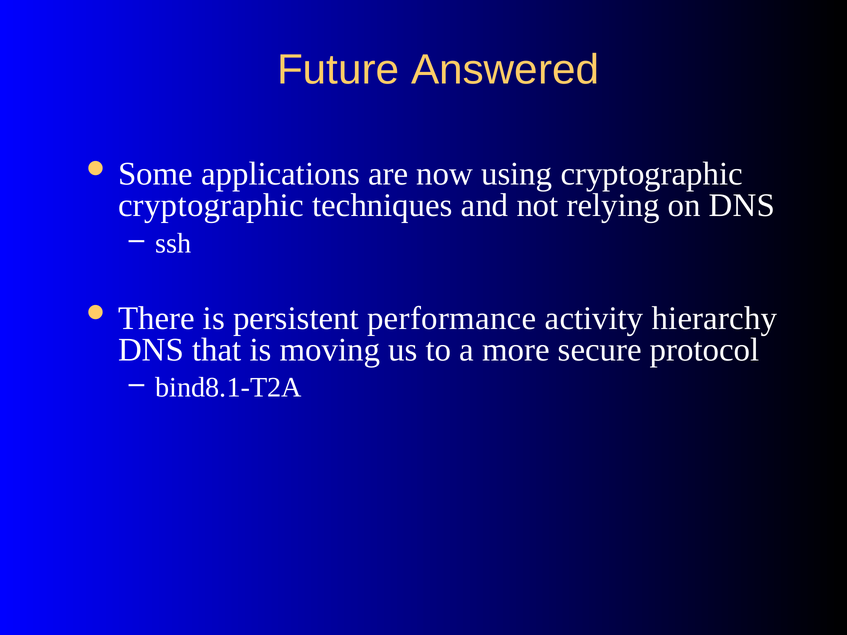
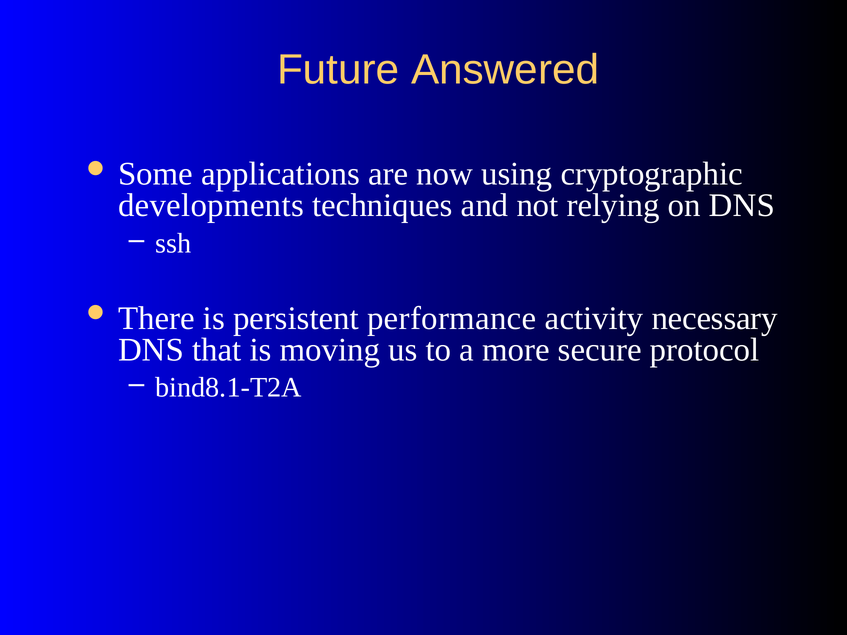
cryptographic at (211, 206): cryptographic -> developments
hierarchy: hierarchy -> necessary
